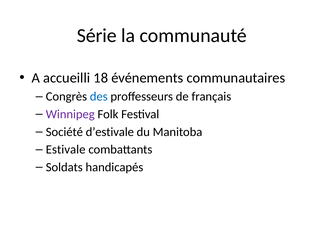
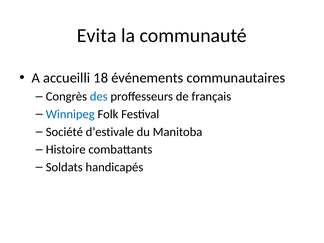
Série: Série -> Evita
Winnipeg colour: purple -> blue
Estivale: Estivale -> Histoire
